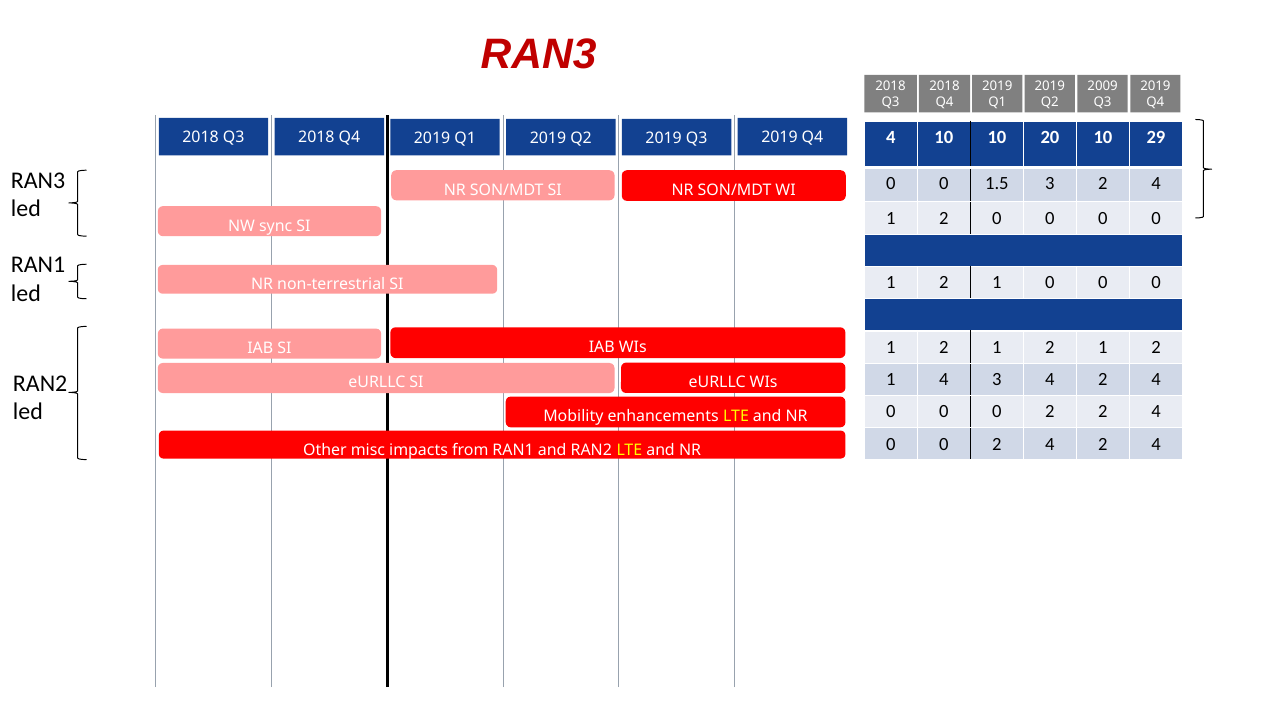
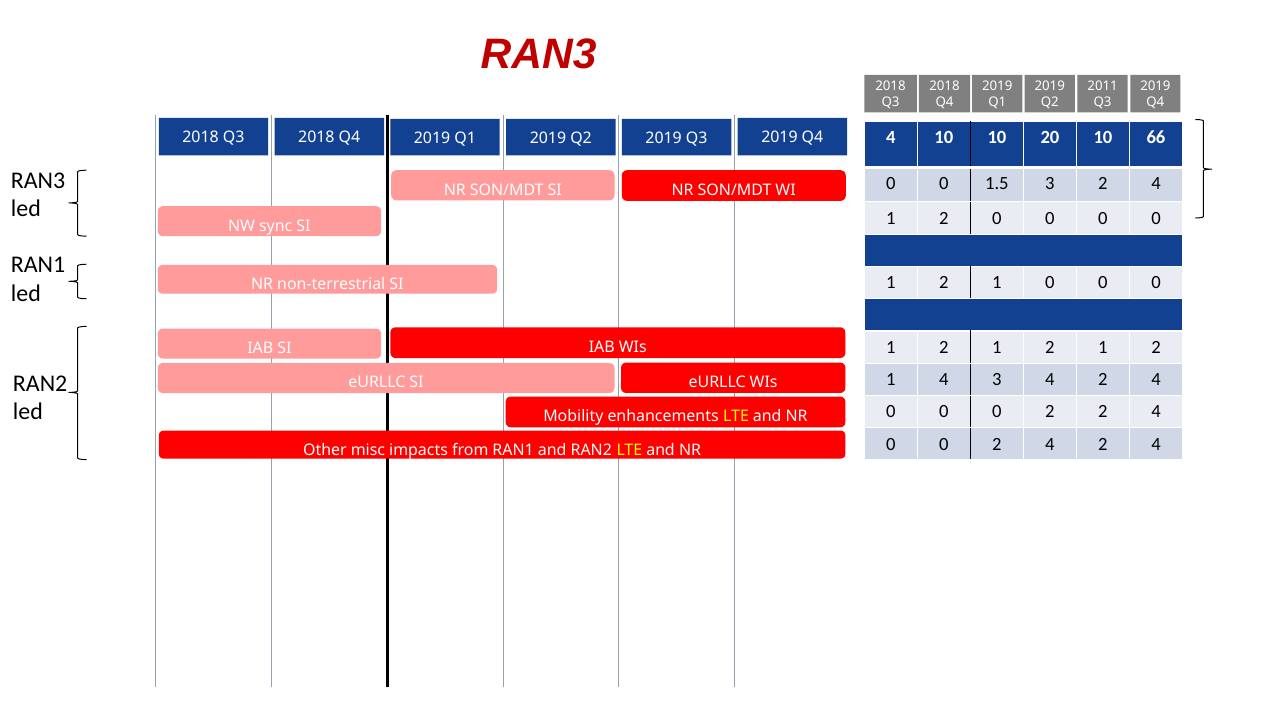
2009: 2009 -> 2011
29: 29 -> 66
